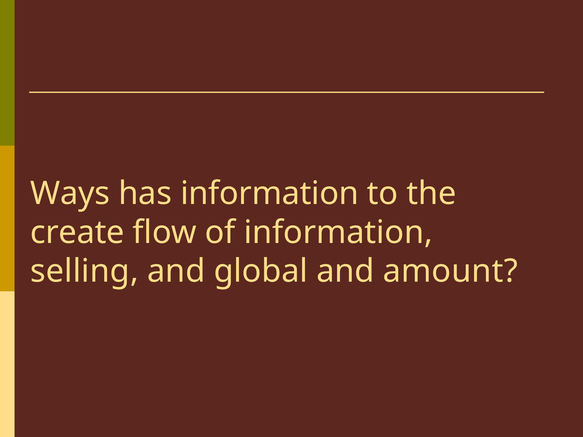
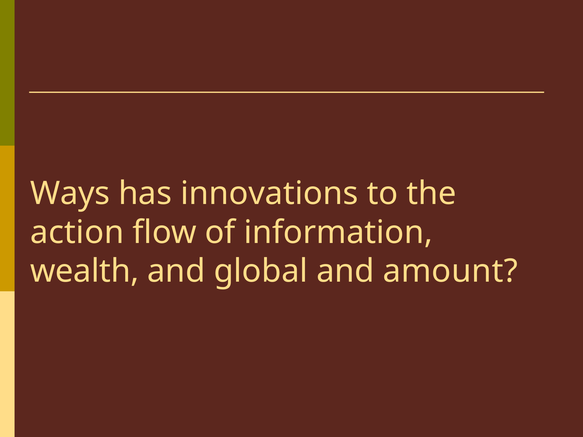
has information: information -> innovations
create: create -> action
selling: selling -> wealth
